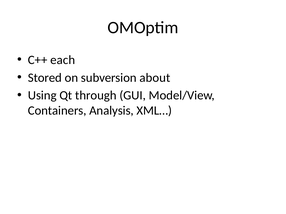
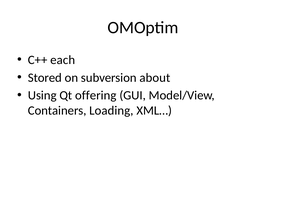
through: through -> offering
Analysis: Analysis -> Loading
